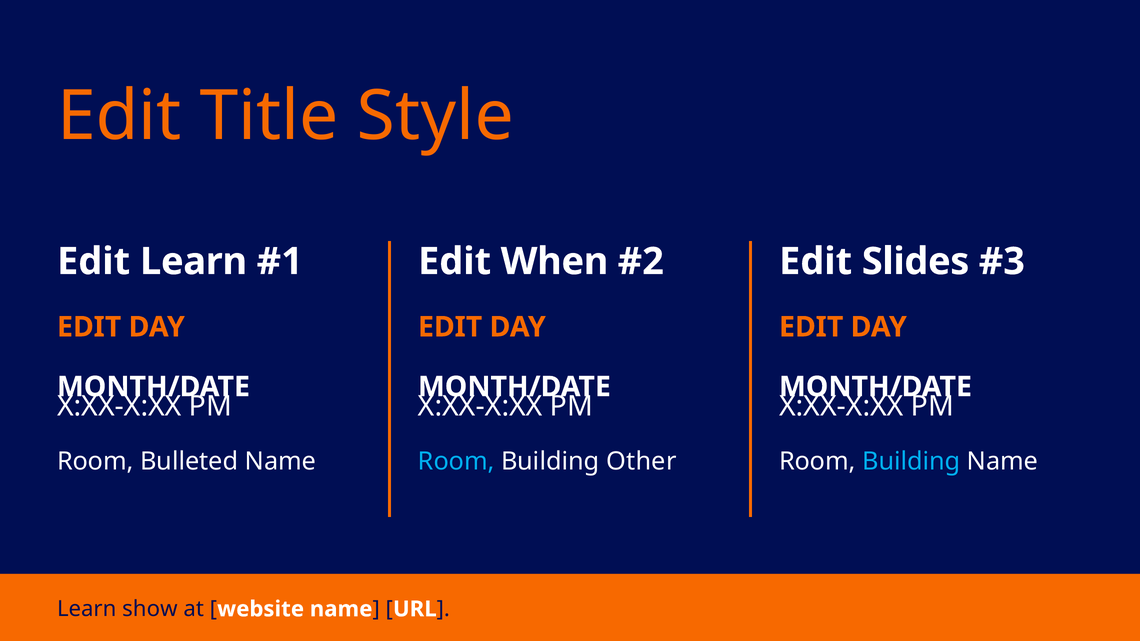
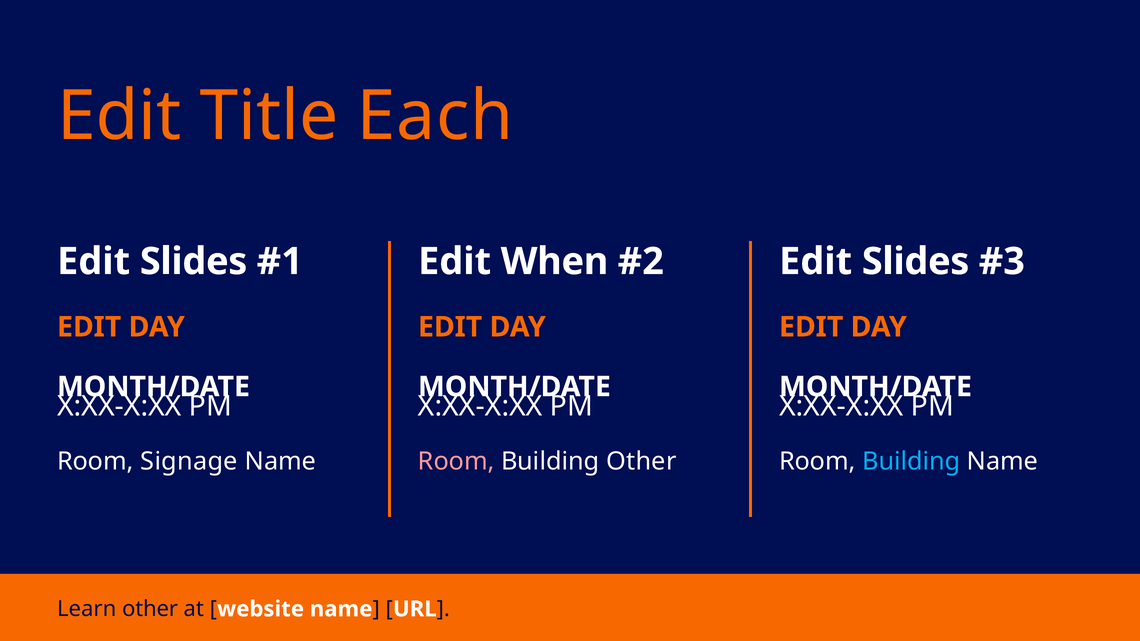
Style: Style -> Each
Learn at (194, 262): Learn -> Slides
Bulleted: Bulleted -> Signage
Room at (456, 462) colour: light blue -> pink
Learn show: show -> other
